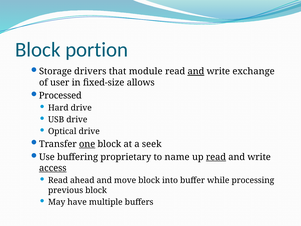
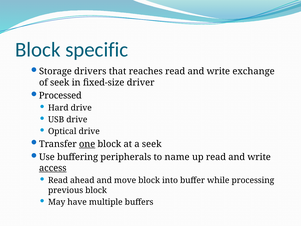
portion: portion -> specific
module: module -> reaches
and at (196, 71) underline: present -> none
of user: user -> seek
allows: allows -> driver
proprietary: proprietary -> peripherals
read at (216, 157) underline: present -> none
